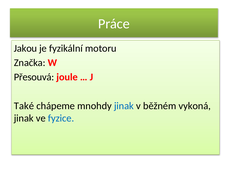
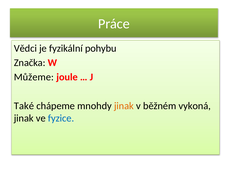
Jakou: Jakou -> Vědci
motoru: motoru -> pohybu
Přesouvá: Přesouvá -> Můžeme
jinak at (124, 106) colour: blue -> orange
